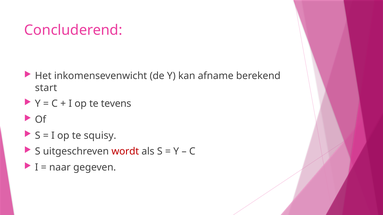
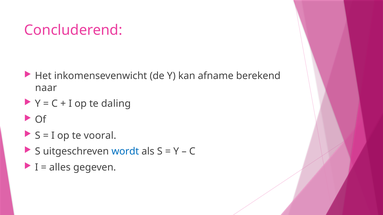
start: start -> naar
tevens: tevens -> daling
squisy: squisy -> vooral
wordt colour: red -> blue
naar: naar -> alles
